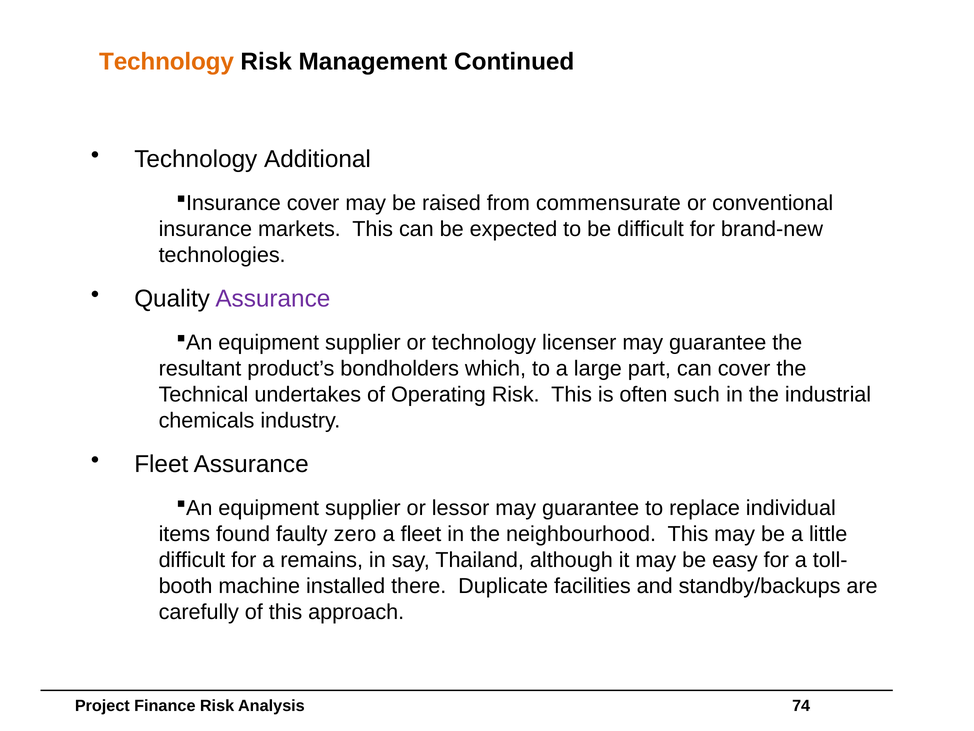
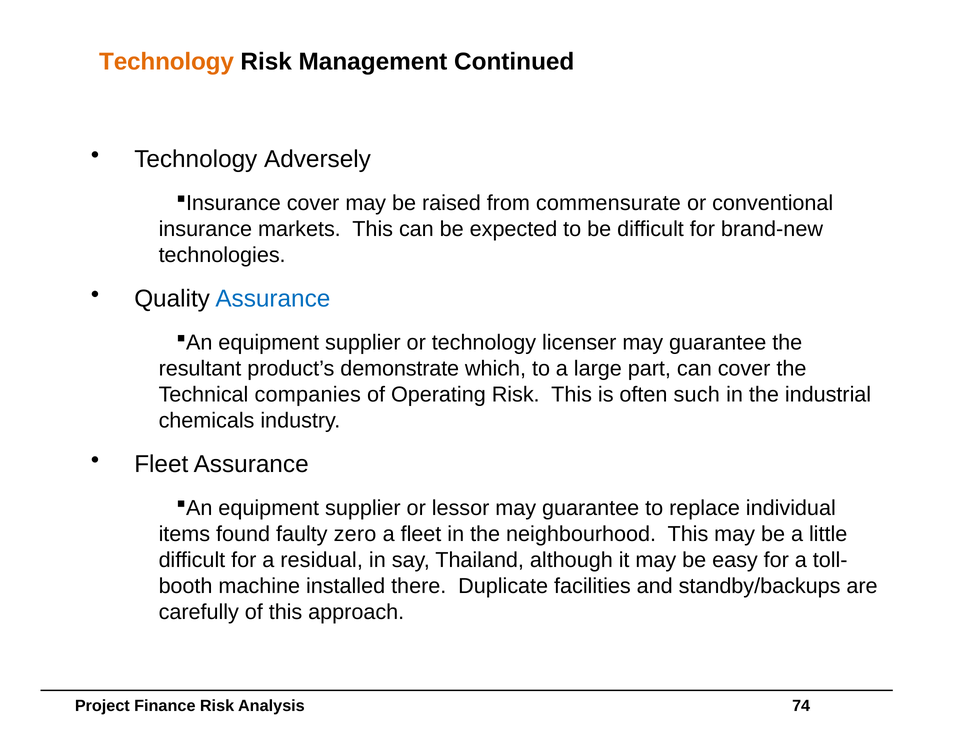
Additional: Additional -> Adversely
Assurance at (273, 299) colour: purple -> blue
bondholders: bondholders -> demonstrate
undertakes: undertakes -> companies
remains: remains -> residual
